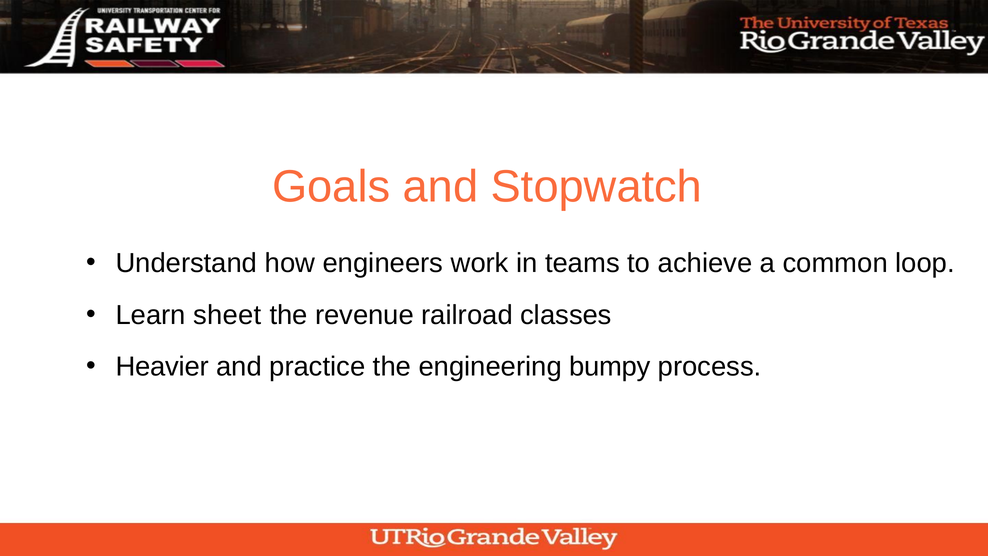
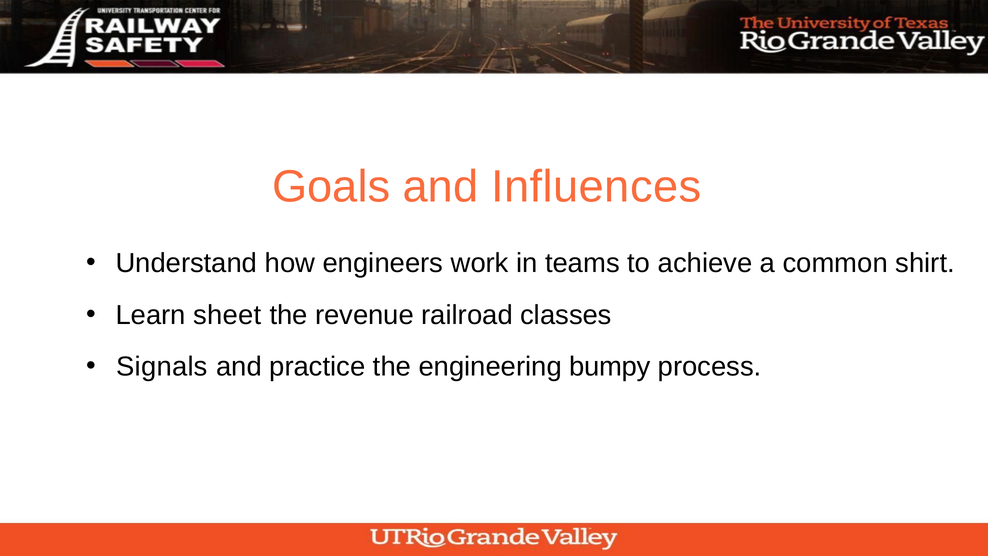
Stopwatch: Stopwatch -> Influences
loop: loop -> shirt
Heavier: Heavier -> Signals
